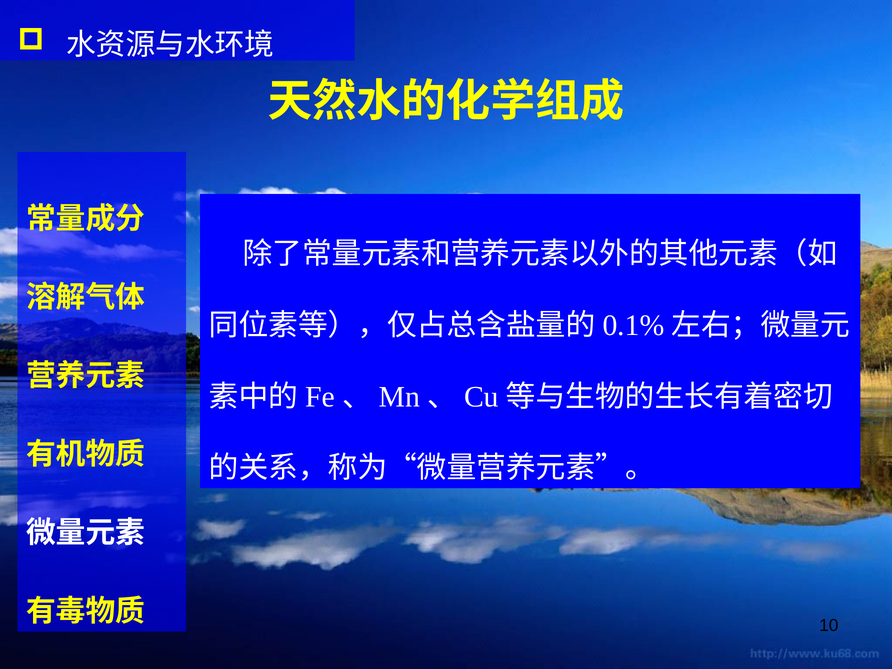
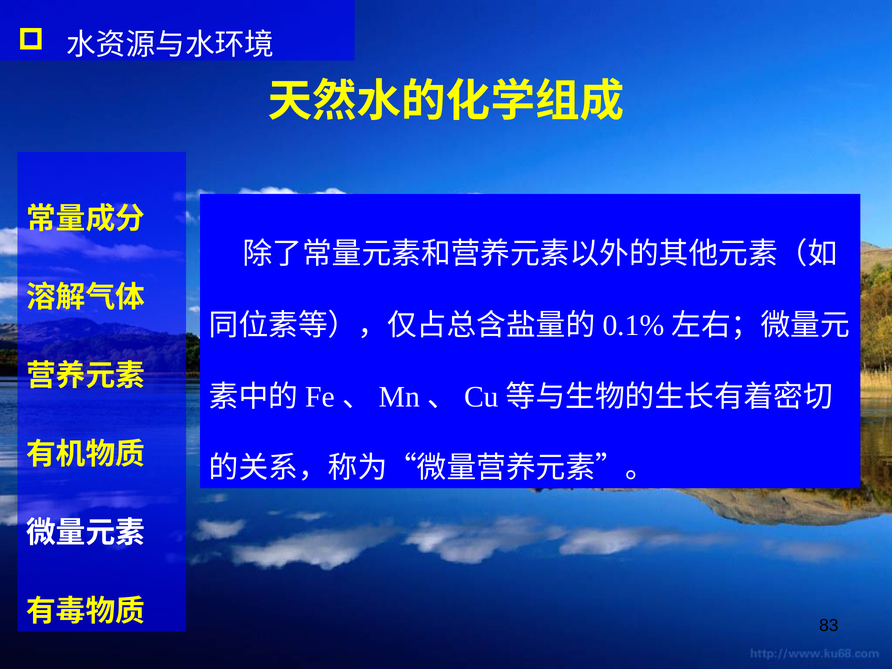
10: 10 -> 83
